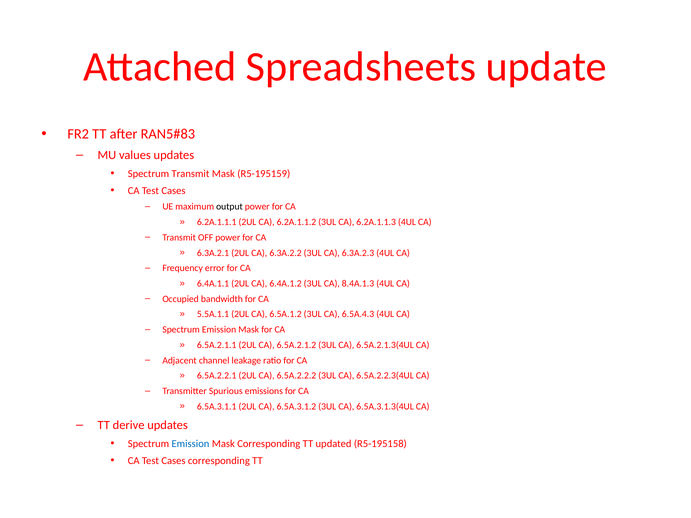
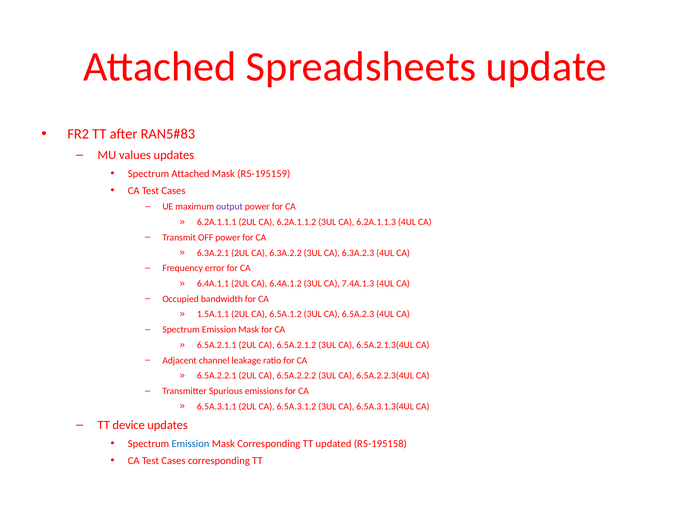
Spectrum Transmit: Transmit -> Attached
output colour: black -> purple
8.4A.1.3: 8.4A.1.3 -> 7.4A.1.3
5.5A.1.1: 5.5A.1.1 -> 1.5A.1.1
6.5A.4.3: 6.5A.4.3 -> 6.5A.2.3
derive: derive -> device
